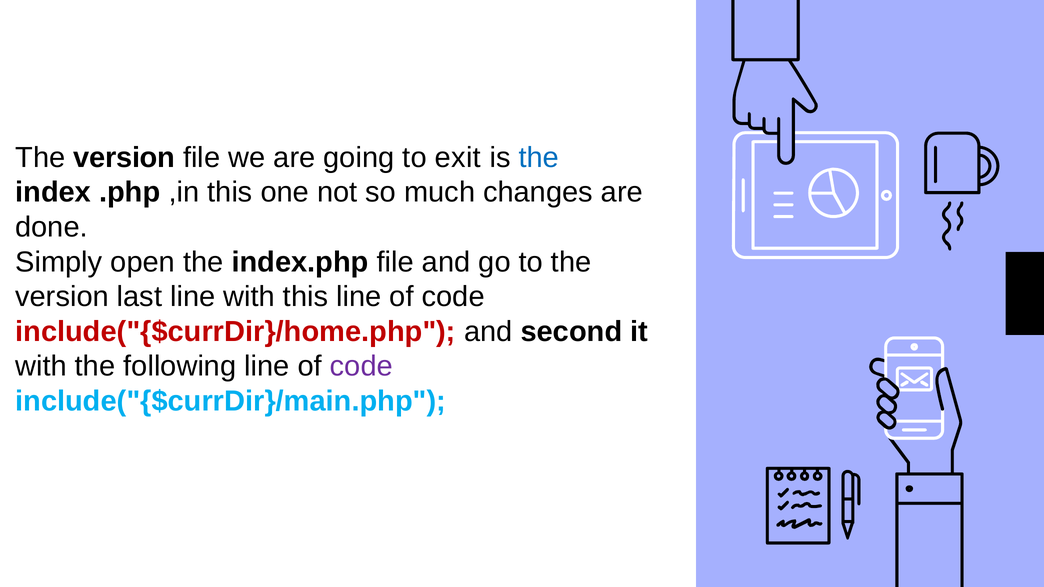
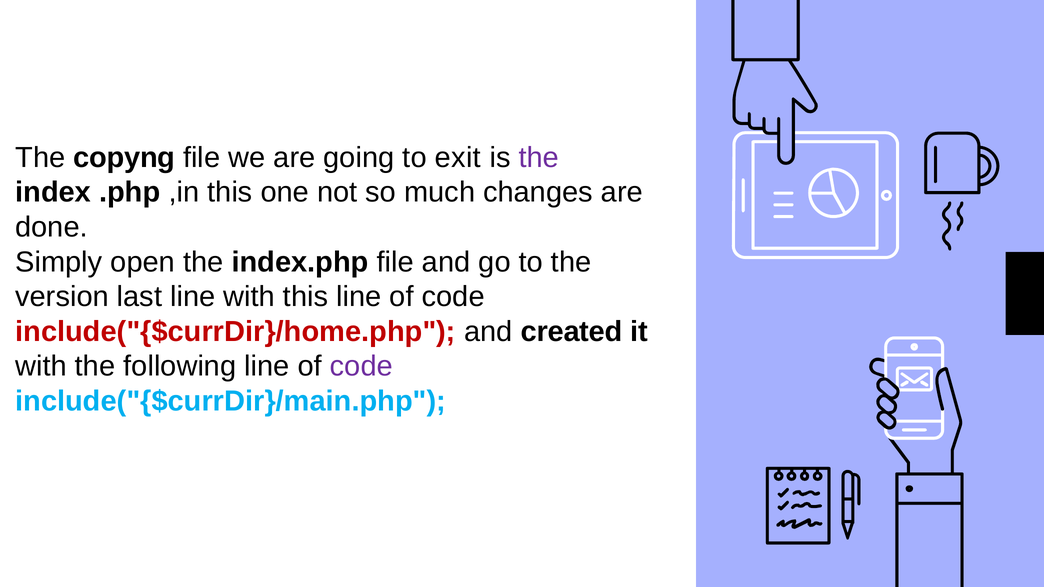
version at (124, 158): version -> copyng
the at (539, 158) colour: blue -> purple
second: second -> created
